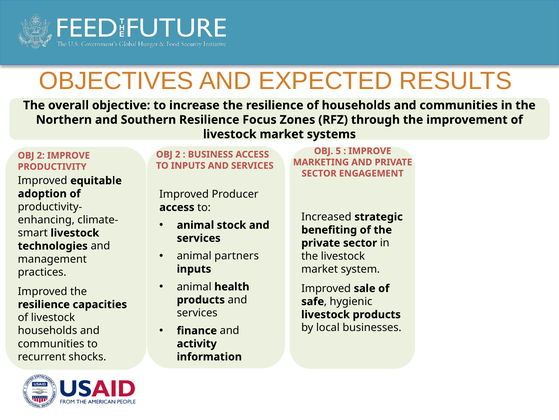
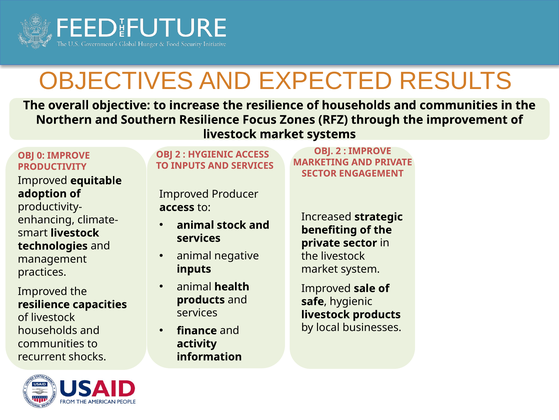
5 at (338, 151): 5 -> 2
BUSINESS at (210, 154): BUSINESS -> HYGIENIC
2 at (41, 155): 2 -> 0
partners: partners -> negative
